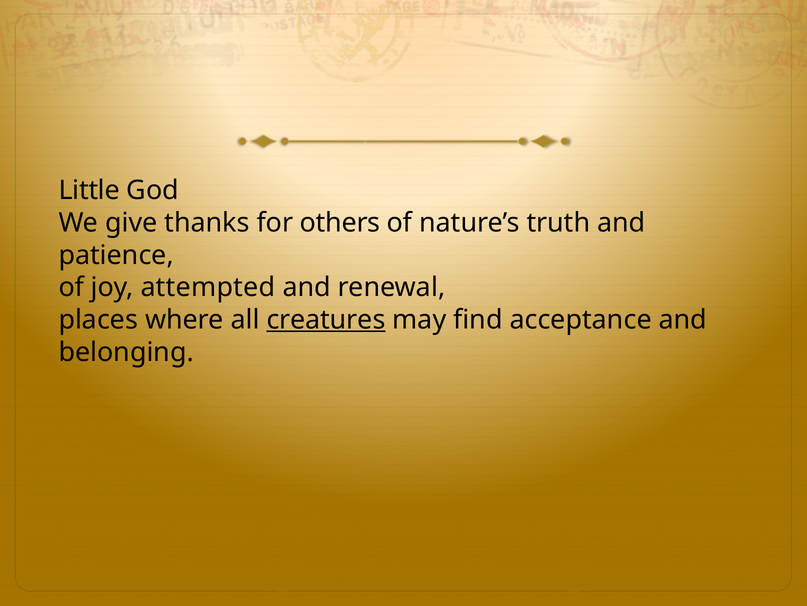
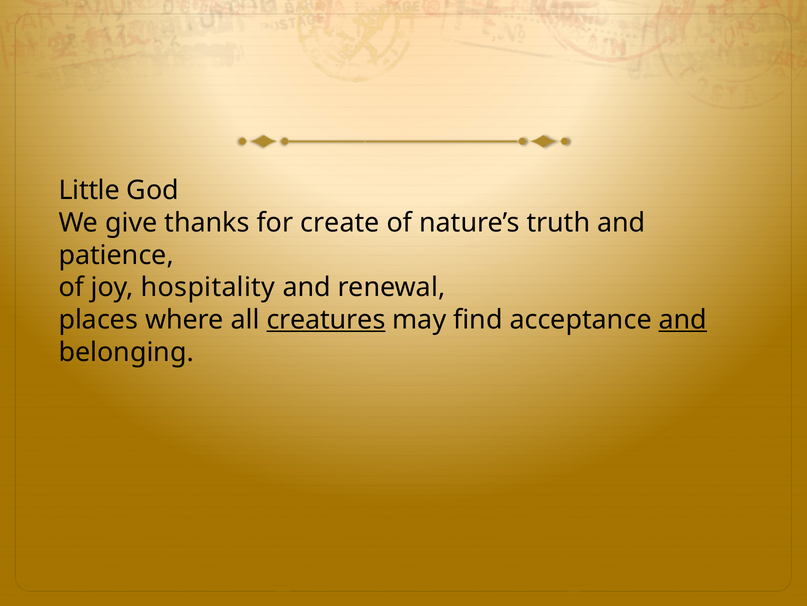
others: others -> create
attempted: attempted -> hospitality
and at (683, 319) underline: none -> present
